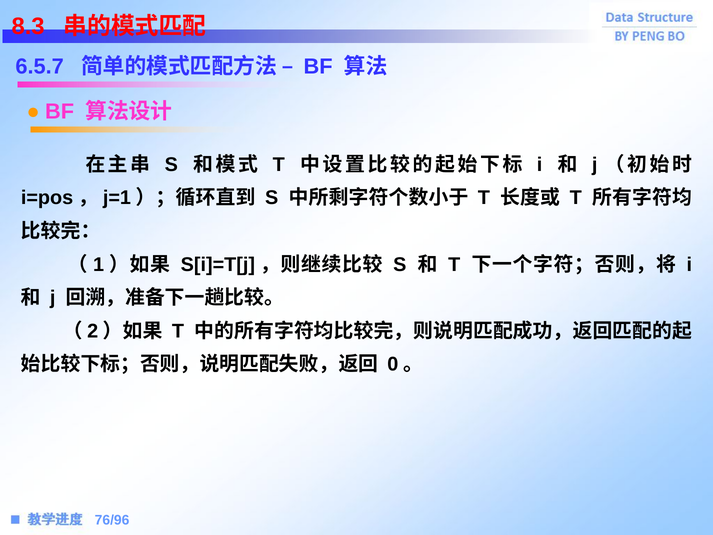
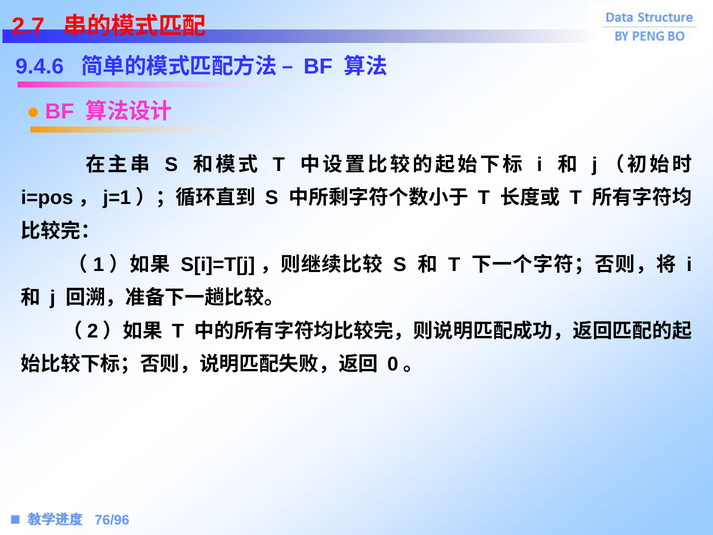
8.3: 8.3 -> 2.7
6.5.7: 6.5.7 -> 9.4.6
